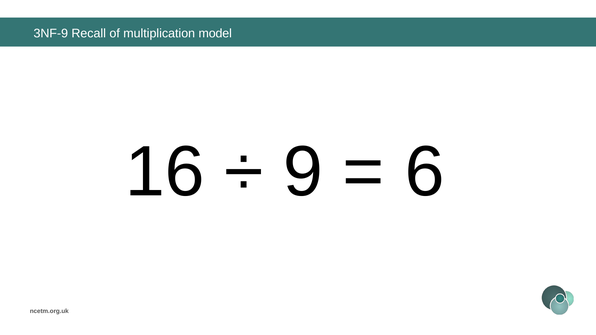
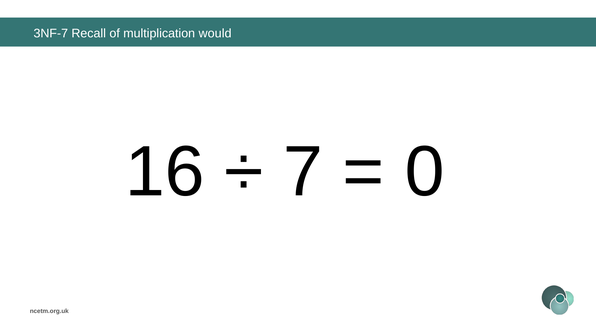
3NF-9: 3NF-9 -> 3NF-7
model: model -> would
9: 9 -> 7
6: 6 -> 0
